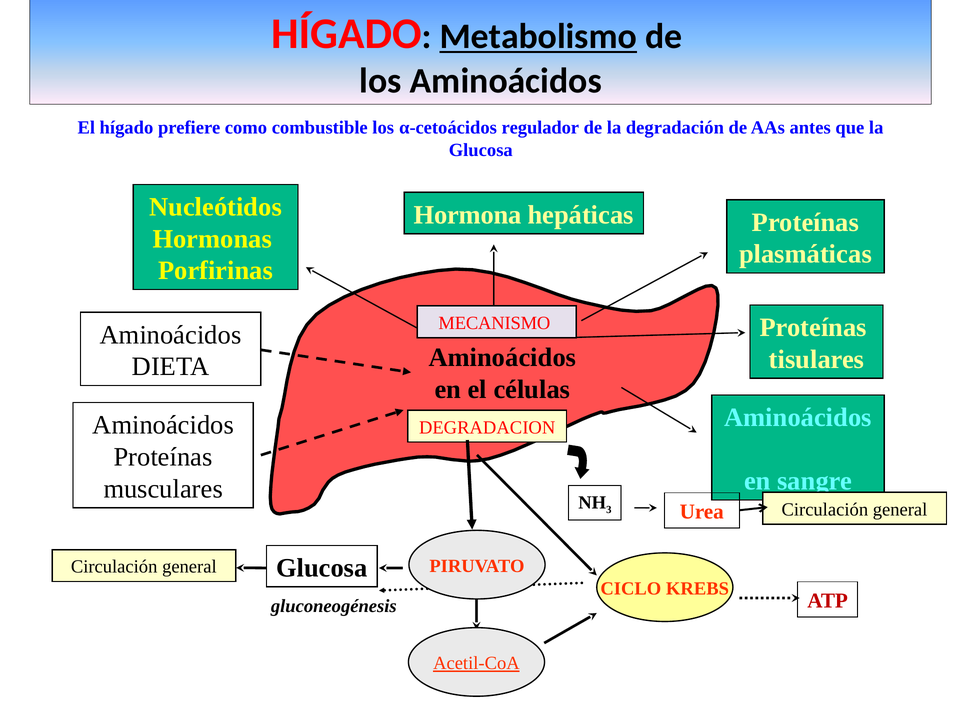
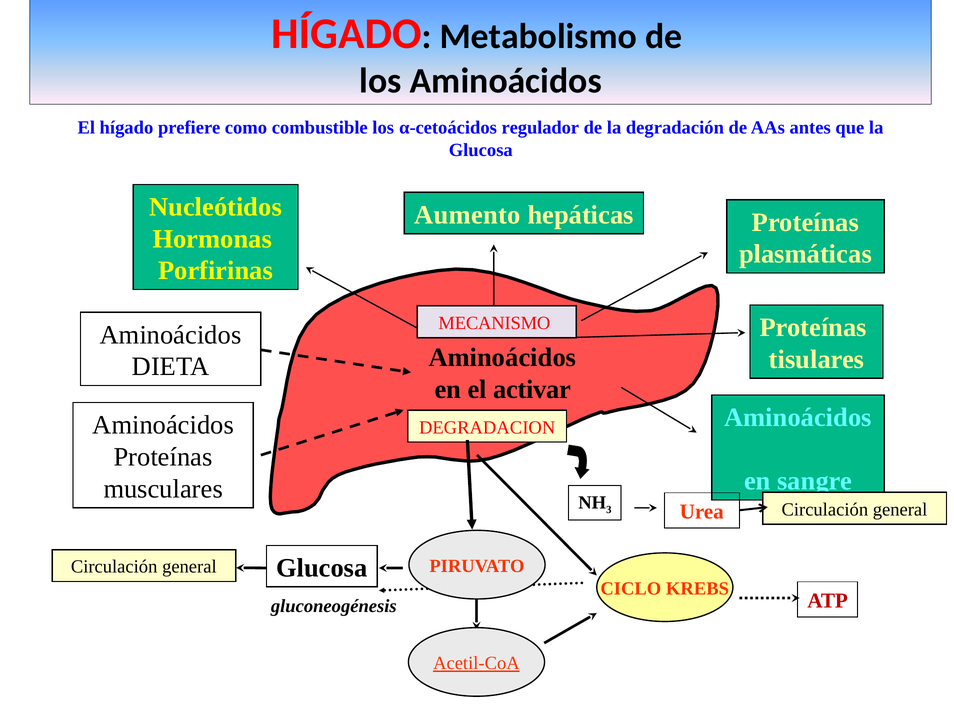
Metabolismo underline: present -> none
Hormona: Hormona -> Aumento
células: células -> activar
